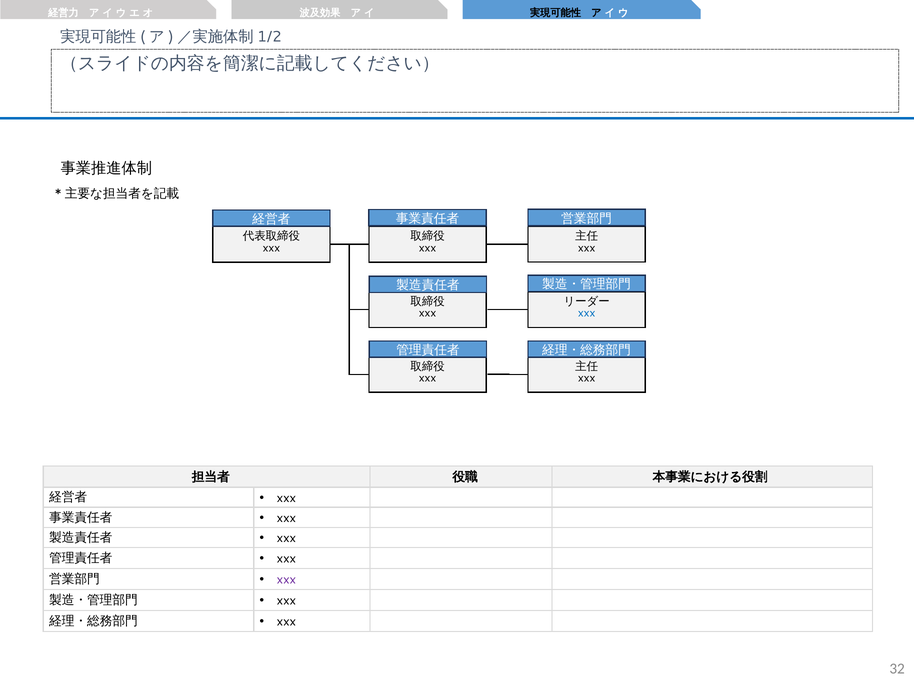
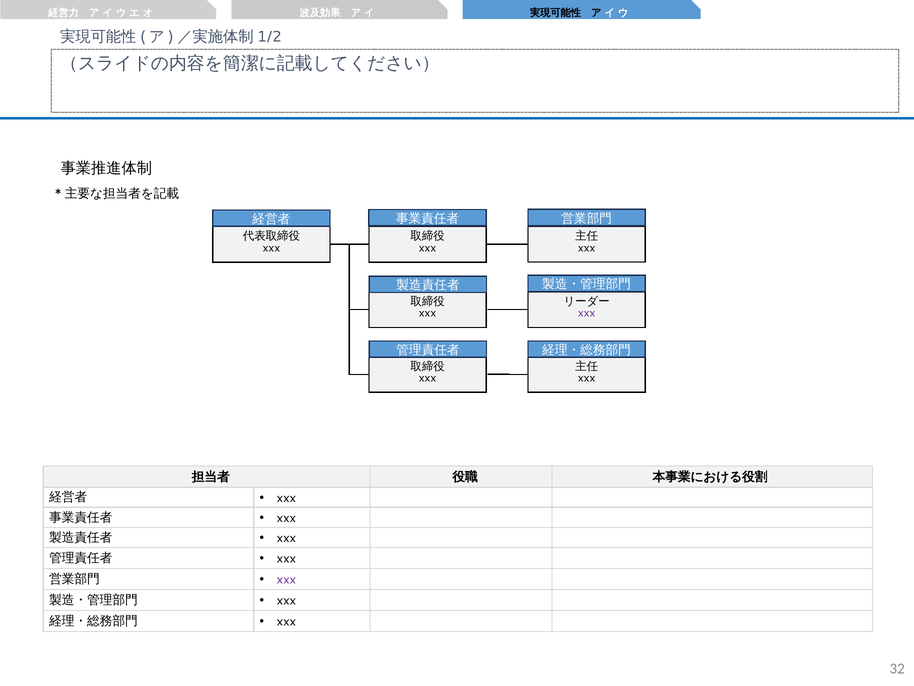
xxx at (587, 313) colour: blue -> purple
